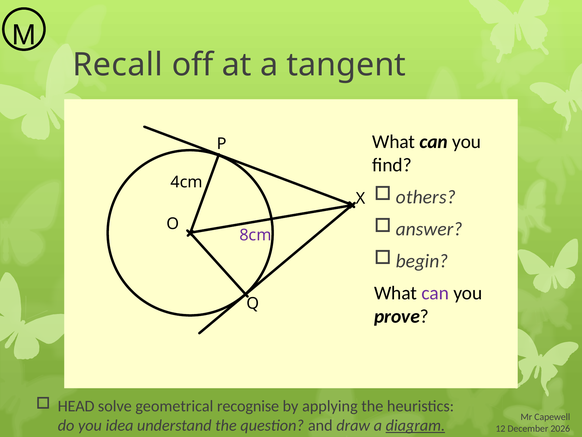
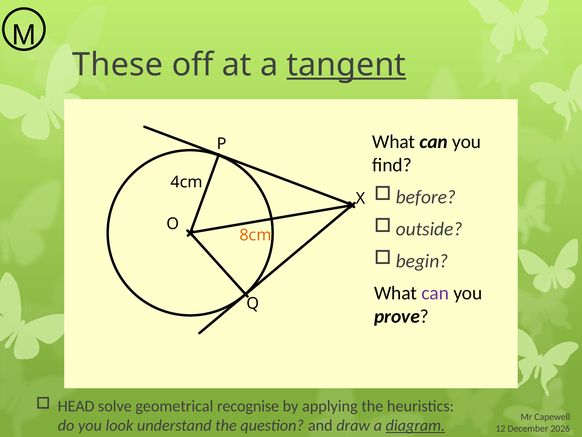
Recall: Recall -> These
tangent underline: none -> present
others: others -> before
answer: answer -> outside
8cm colour: purple -> orange
idea: idea -> look
